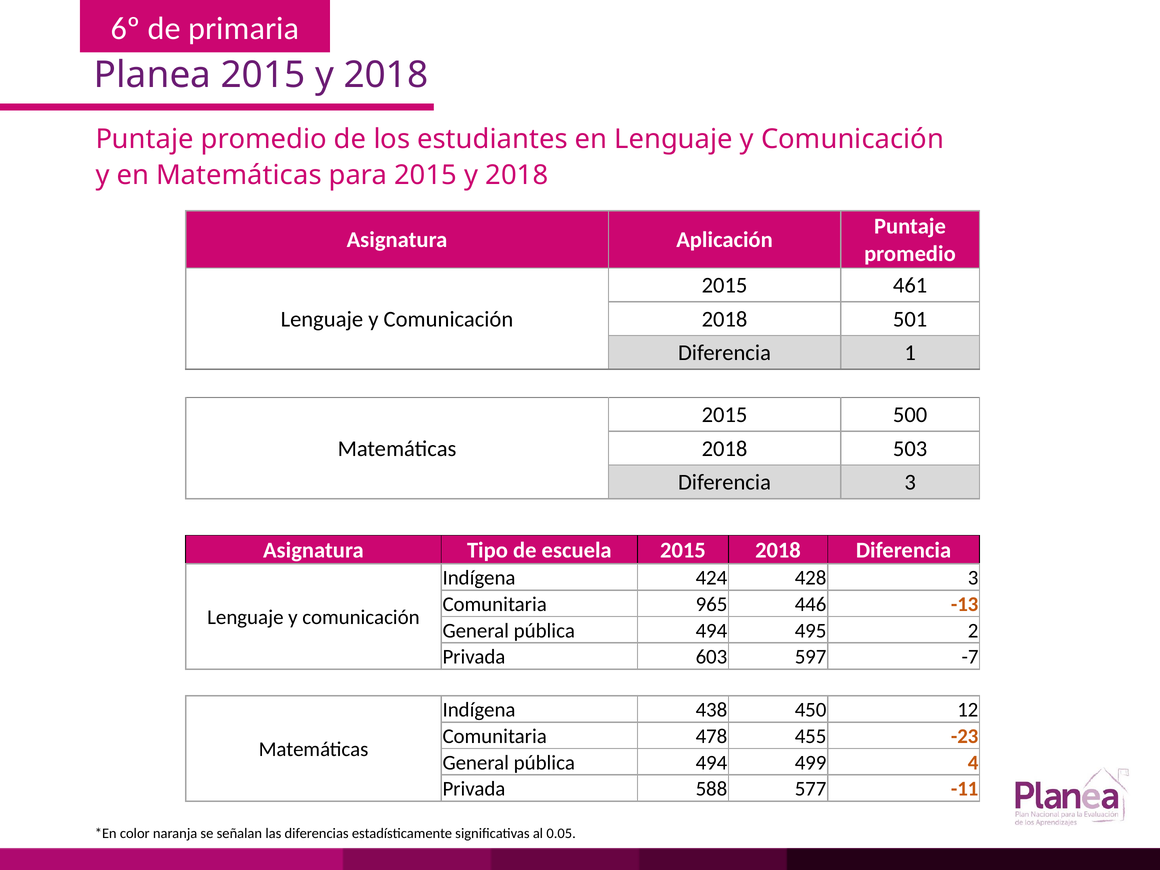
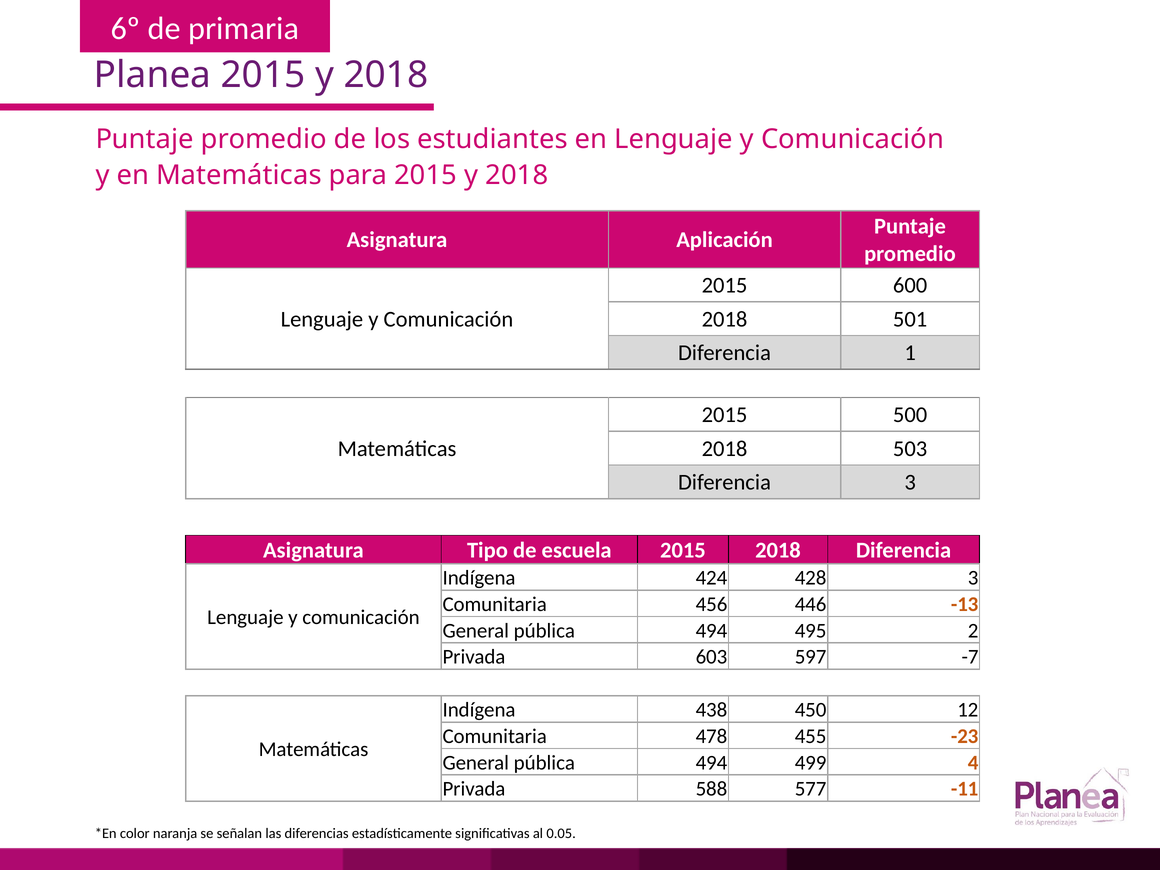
461: 461 -> 600
965: 965 -> 456
